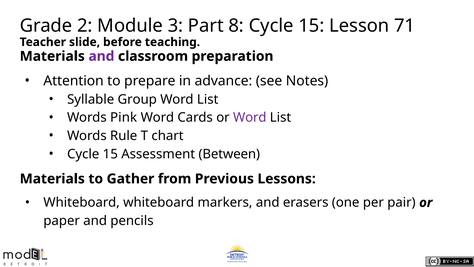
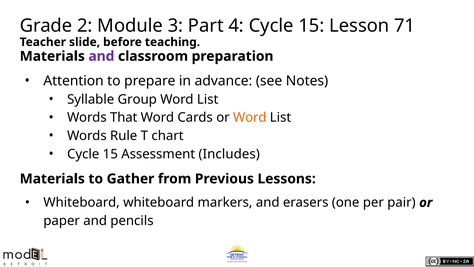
8: 8 -> 4
Pink: Pink -> That
Word at (250, 117) colour: purple -> orange
Between: Between -> Includes
